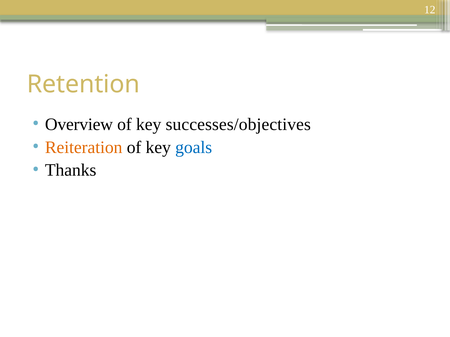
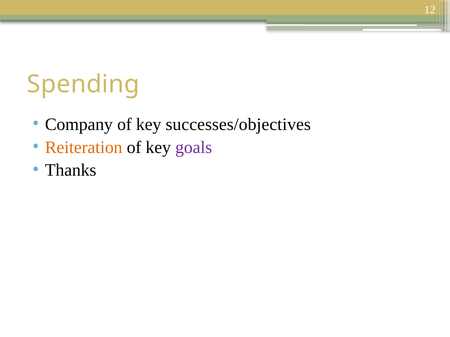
Retention: Retention -> Spending
Overview: Overview -> Company
goals colour: blue -> purple
